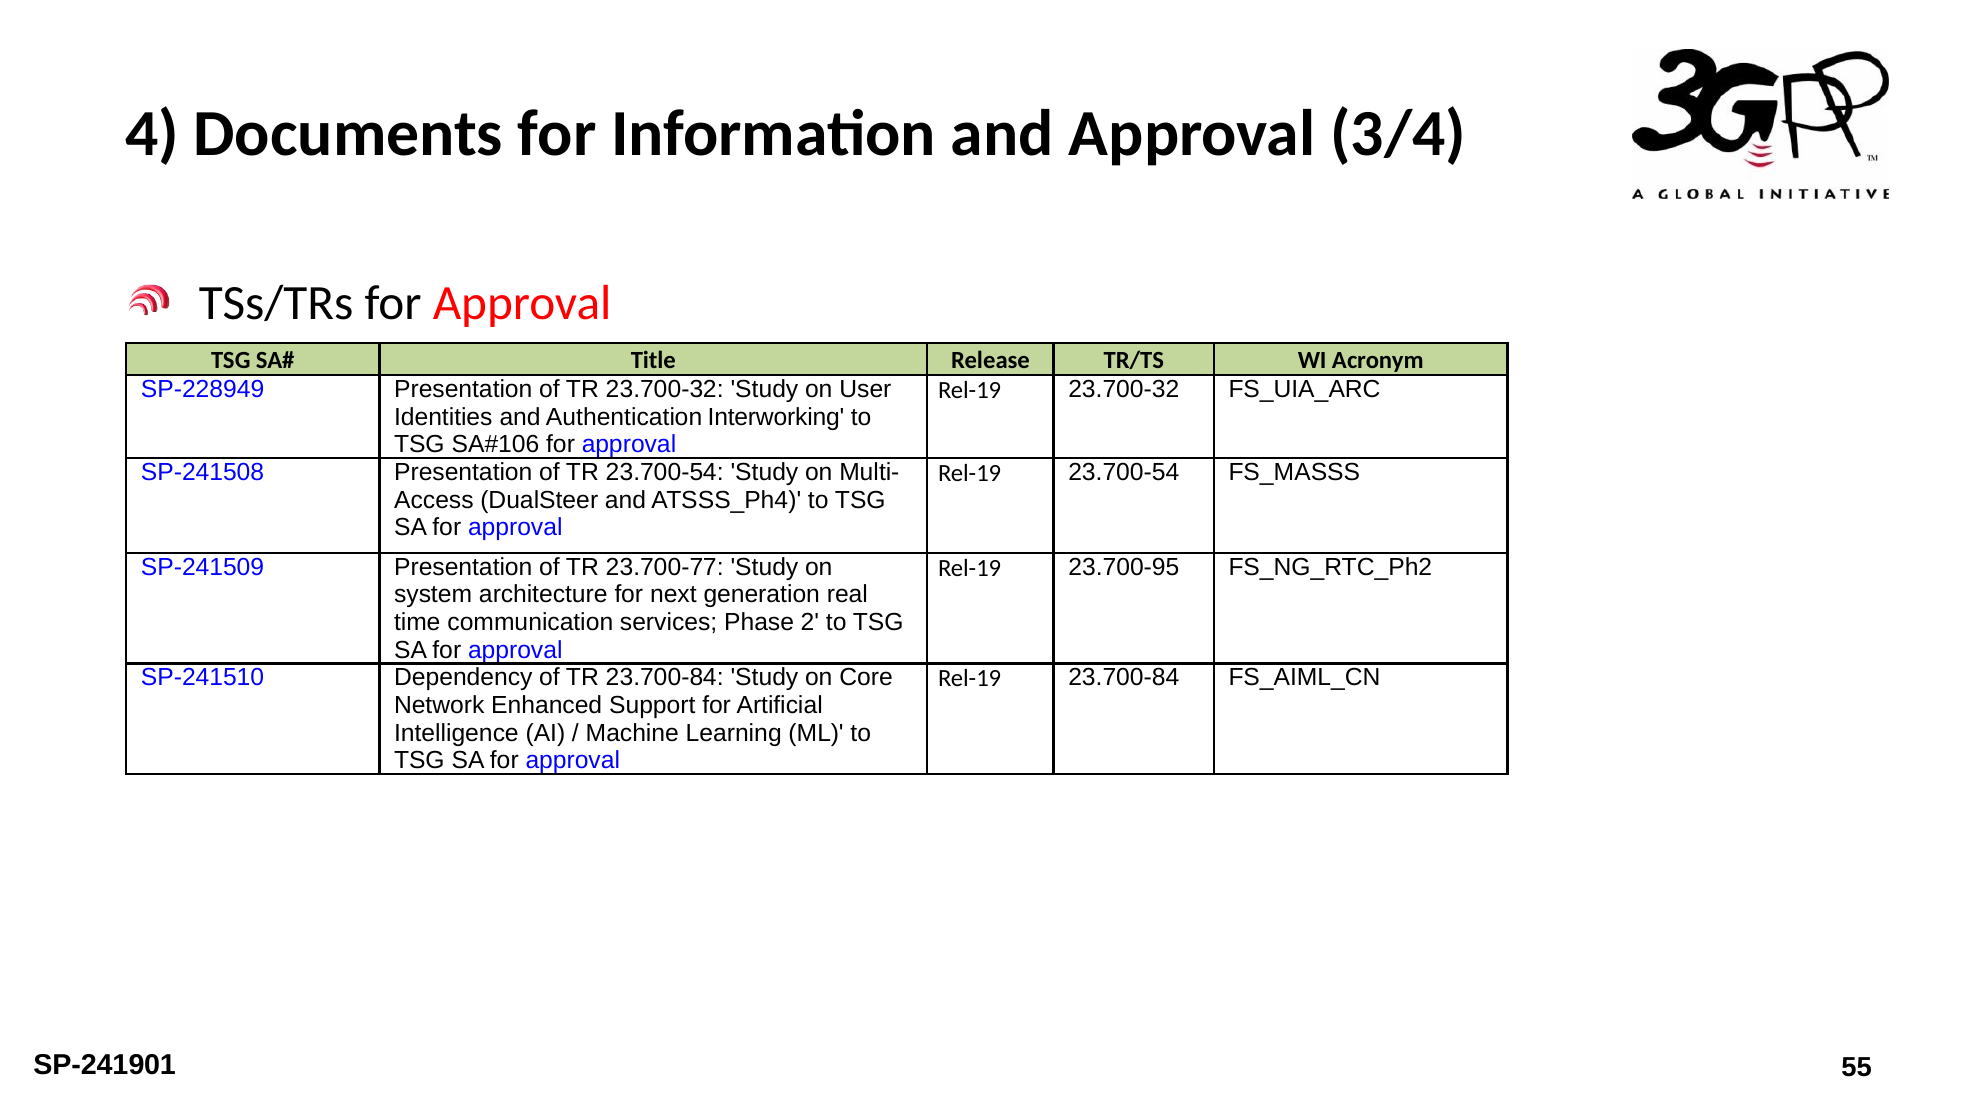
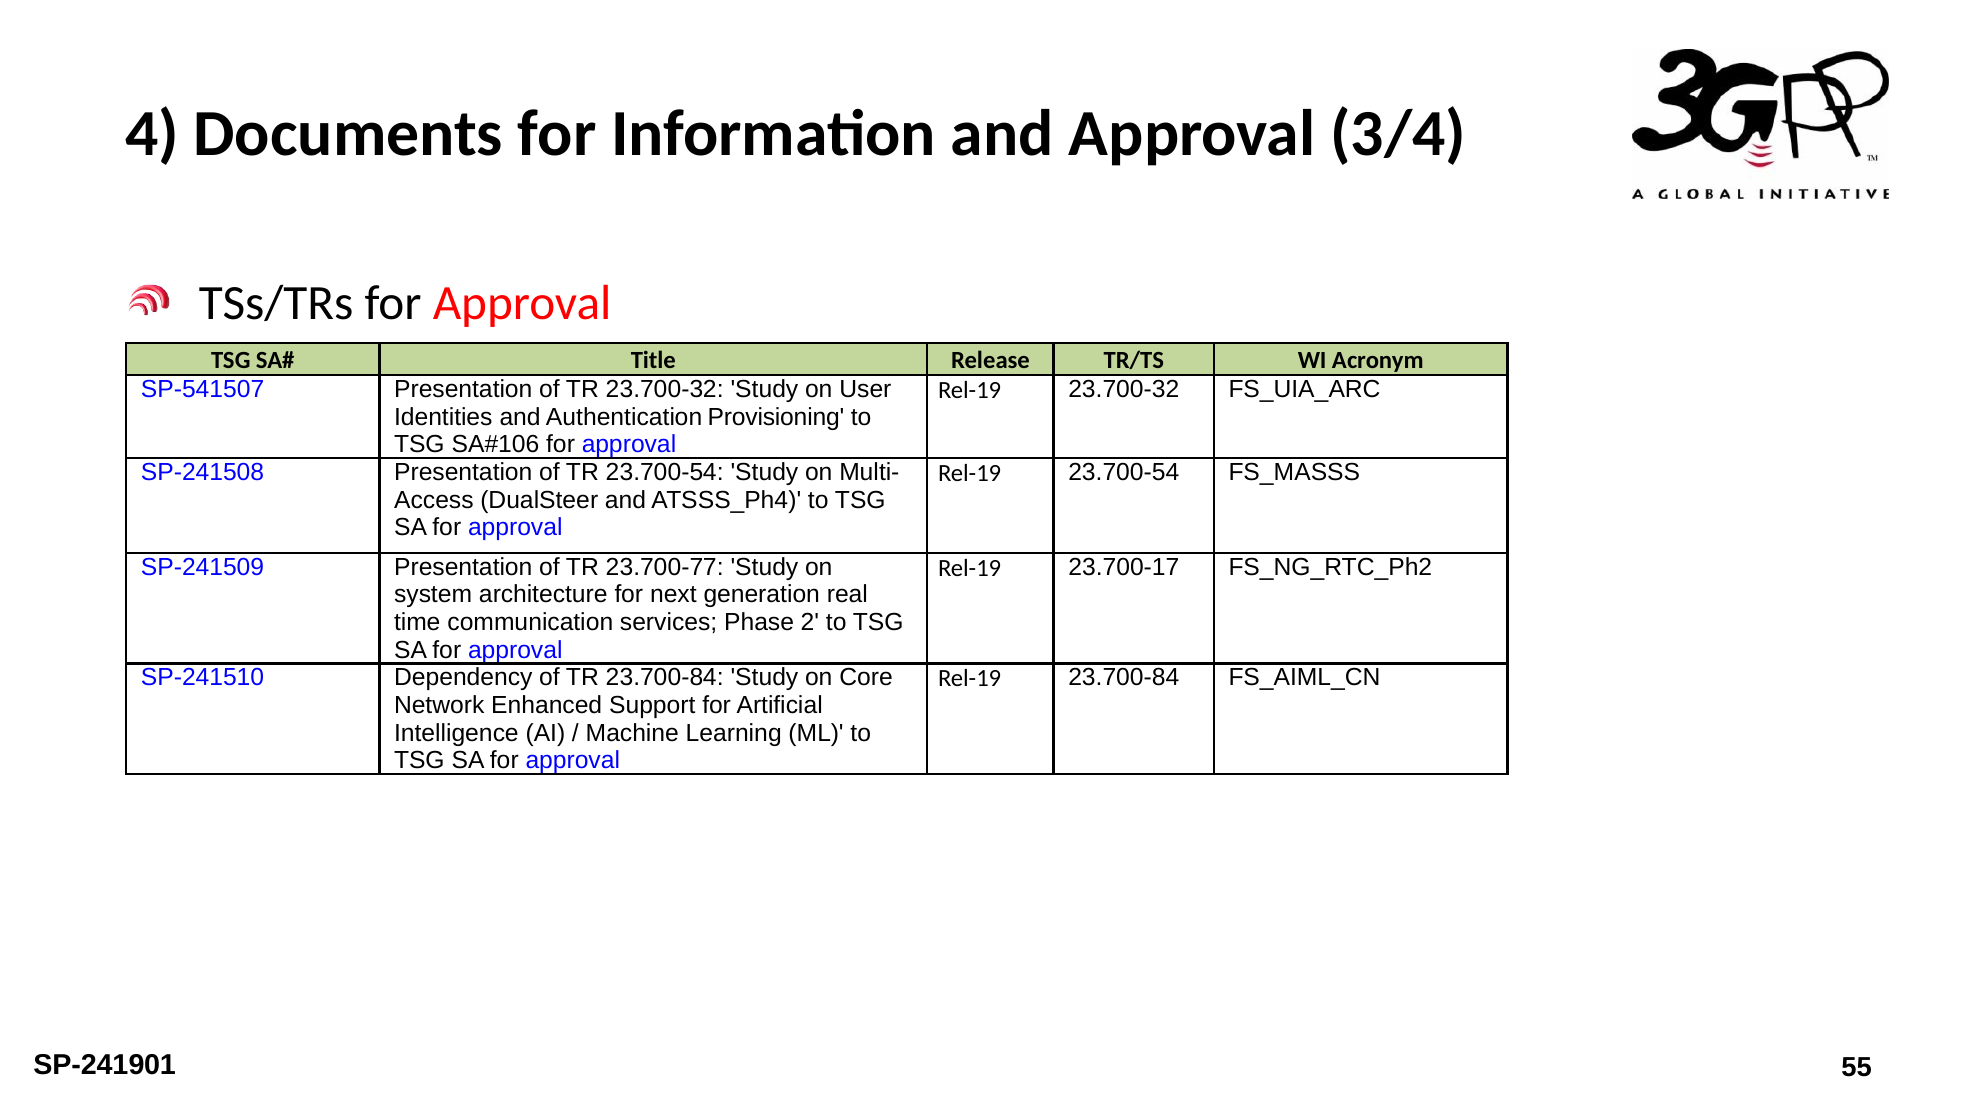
SP-228949: SP-228949 -> SP-541507
Interworking: Interworking -> Provisioning
23.700-95: 23.700-95 -> 23.700-17
